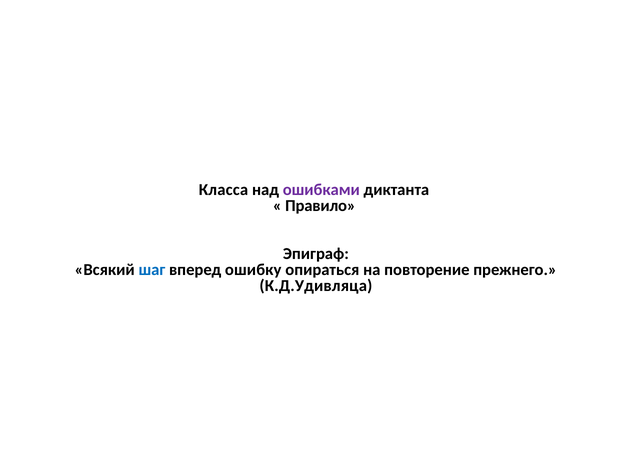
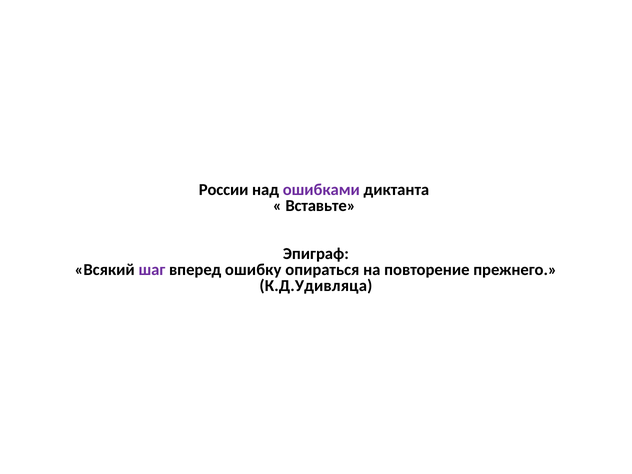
Класса: Класса -> России
Правило: Правило -> Вставьте
шаг colour: blue -> purple
